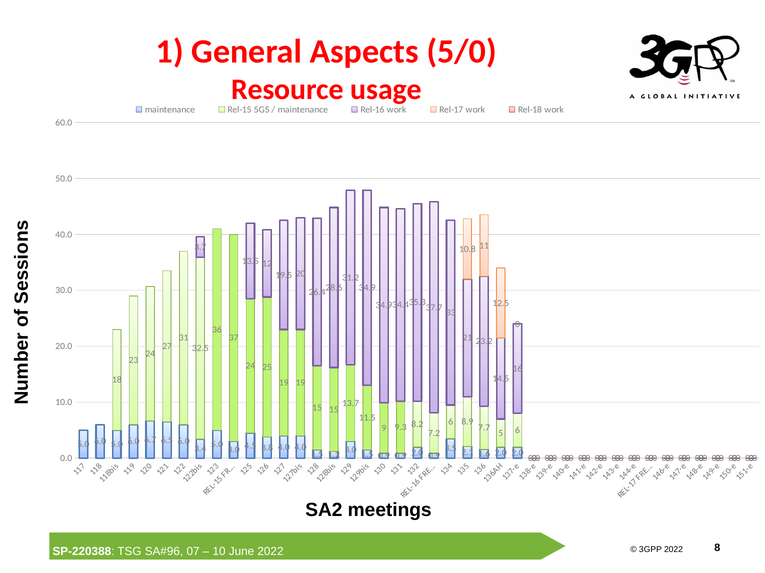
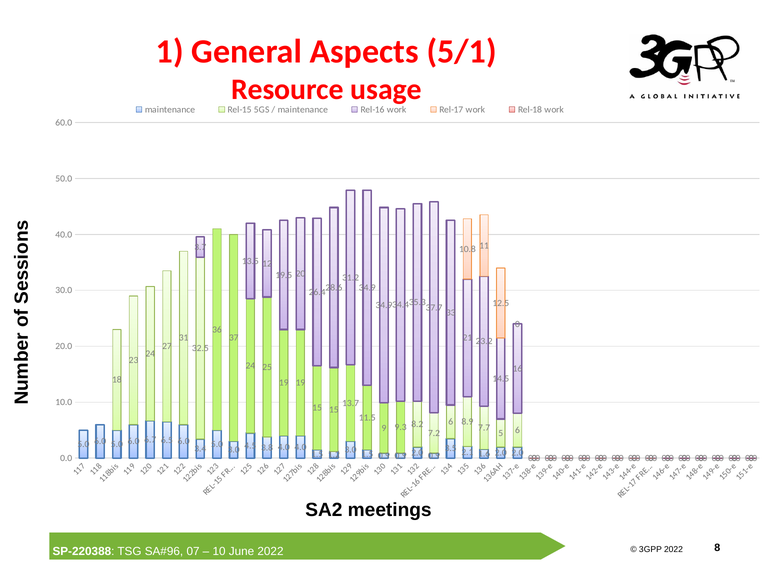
5/0: 5/0 -> 5/1
